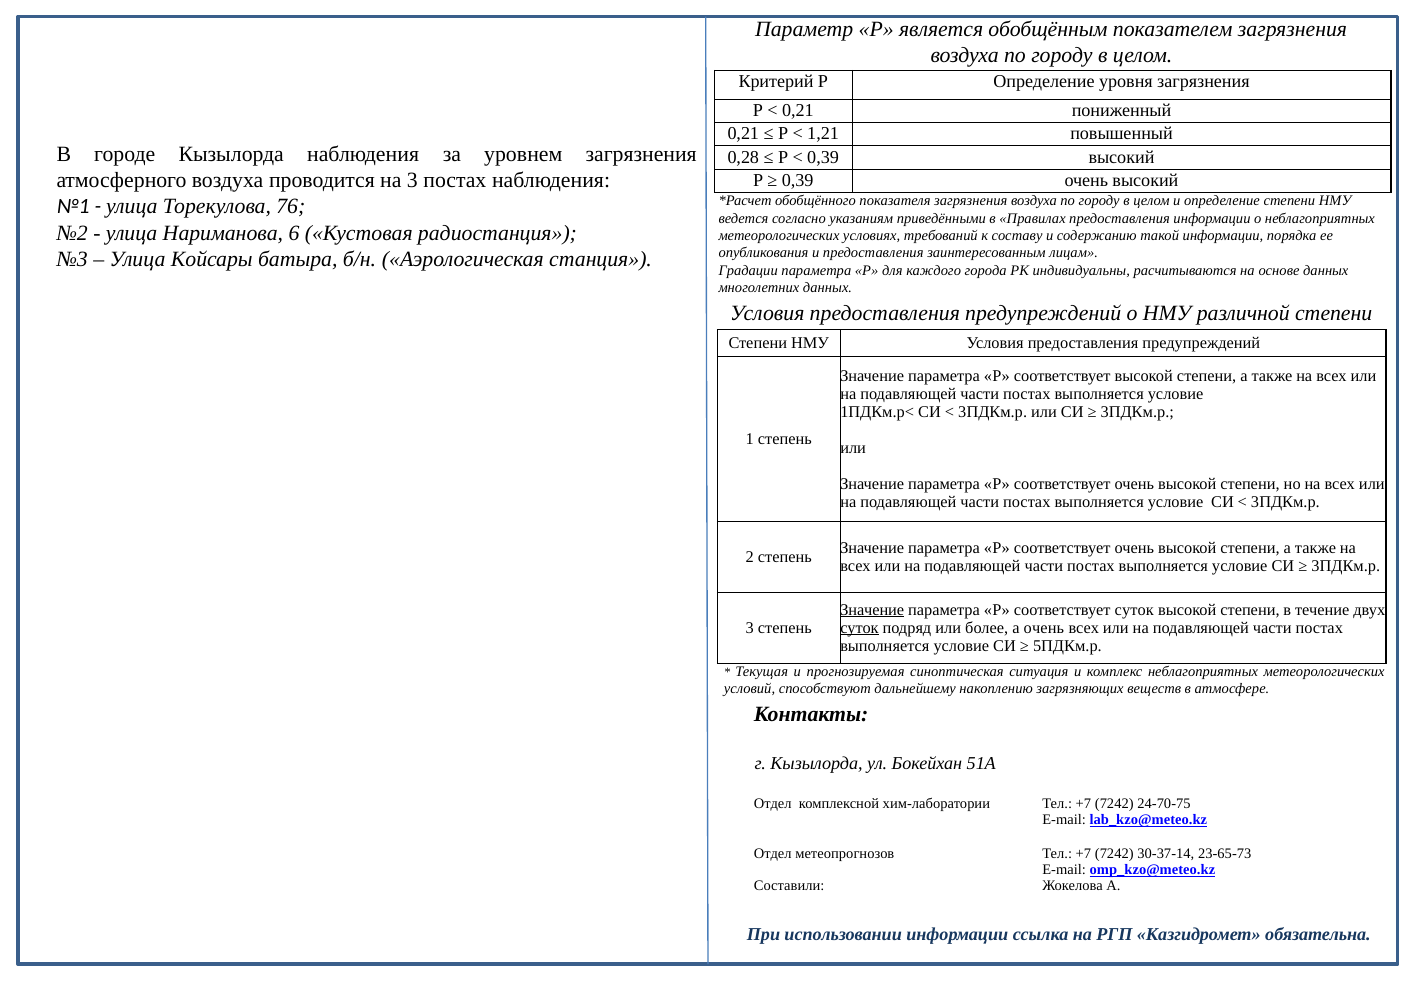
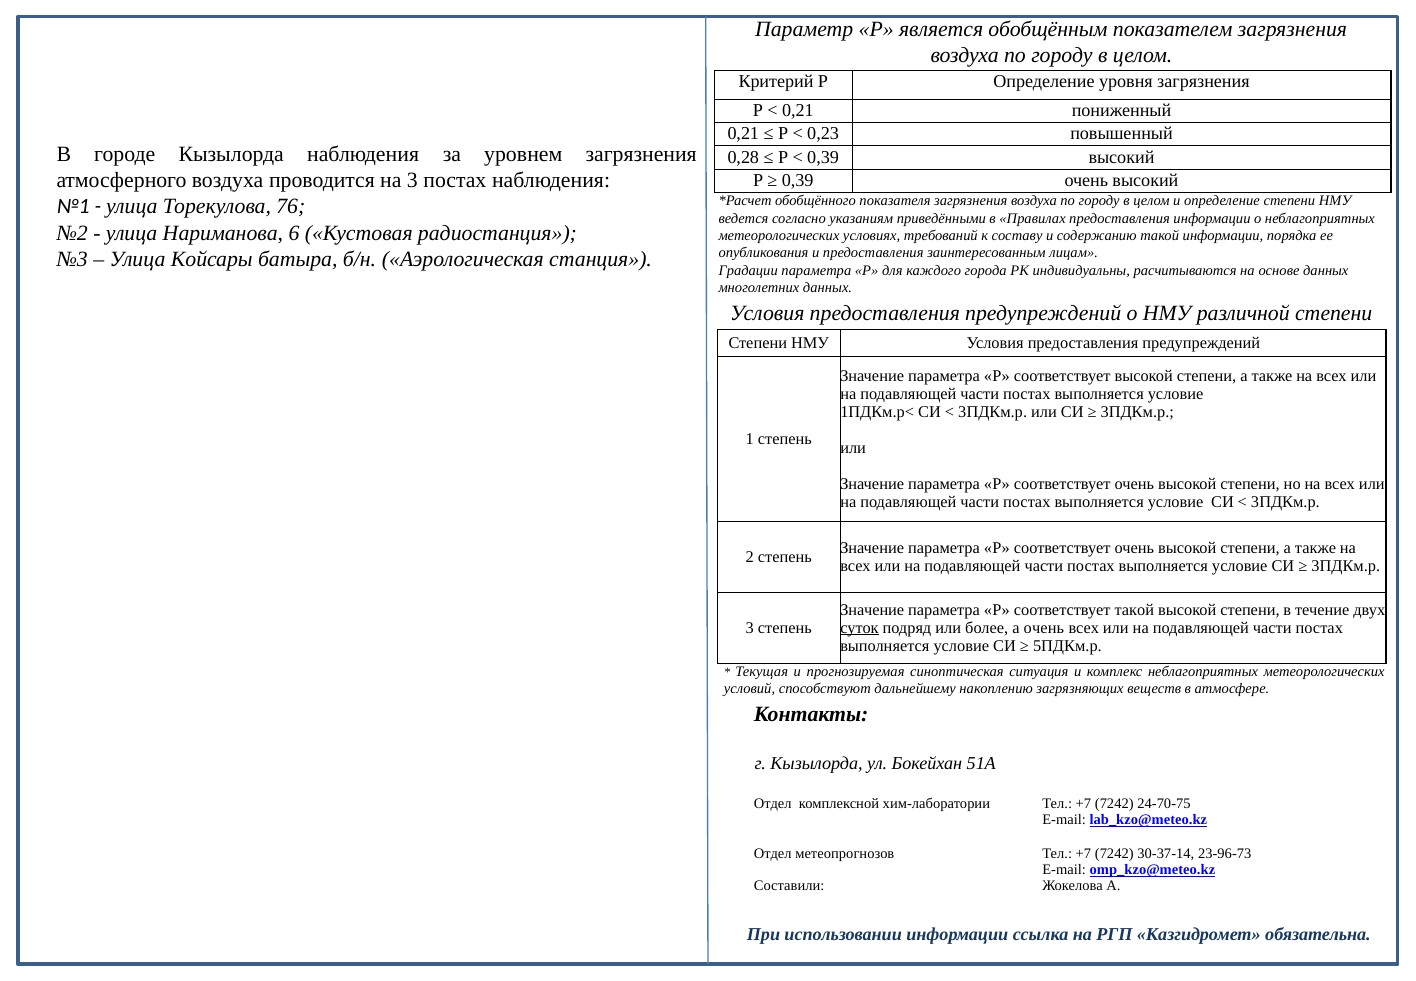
1,21: 1,21 -> 0,23
Значение at (872, 609) underline: present -> none
соответствует суток: суток -> такой
23-65-73: 23-65-73 -> 23-96-73
